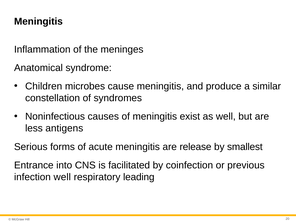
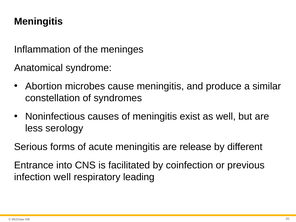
Children: Children -> Abortion
antigens: antigens -> serology
smallest: smallest -> different
